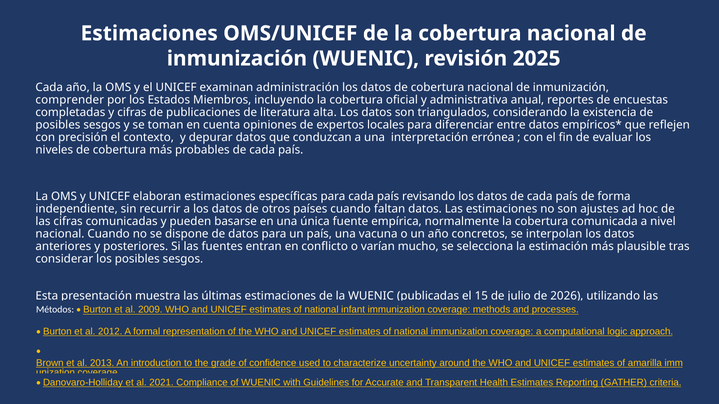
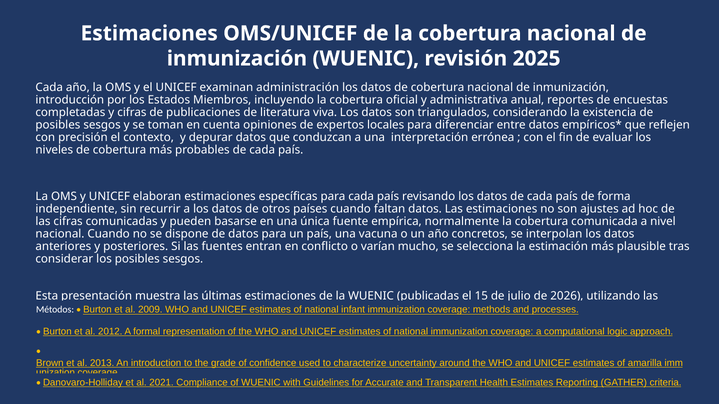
comprender: comprender -> introducción
alta: alta -> viva
